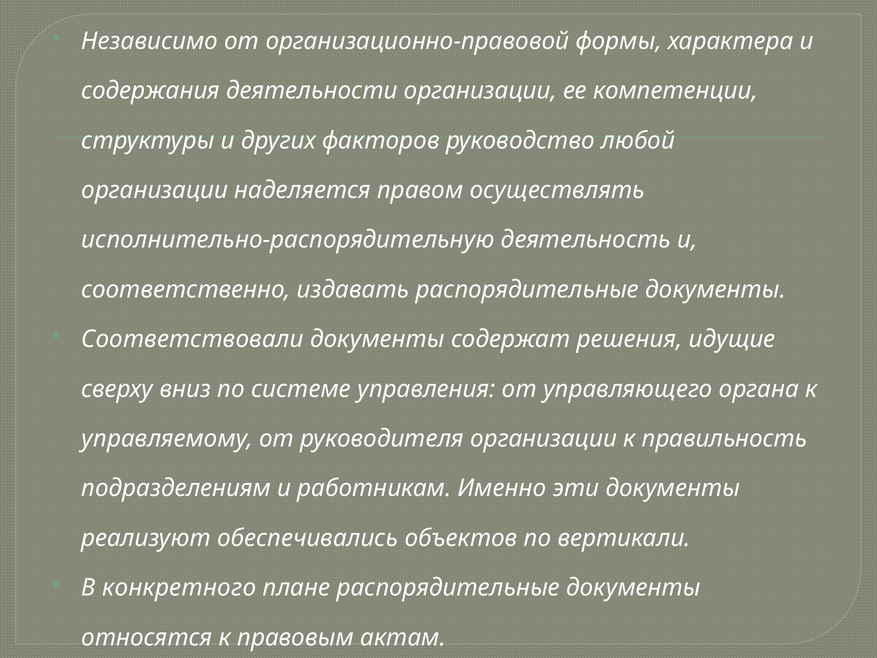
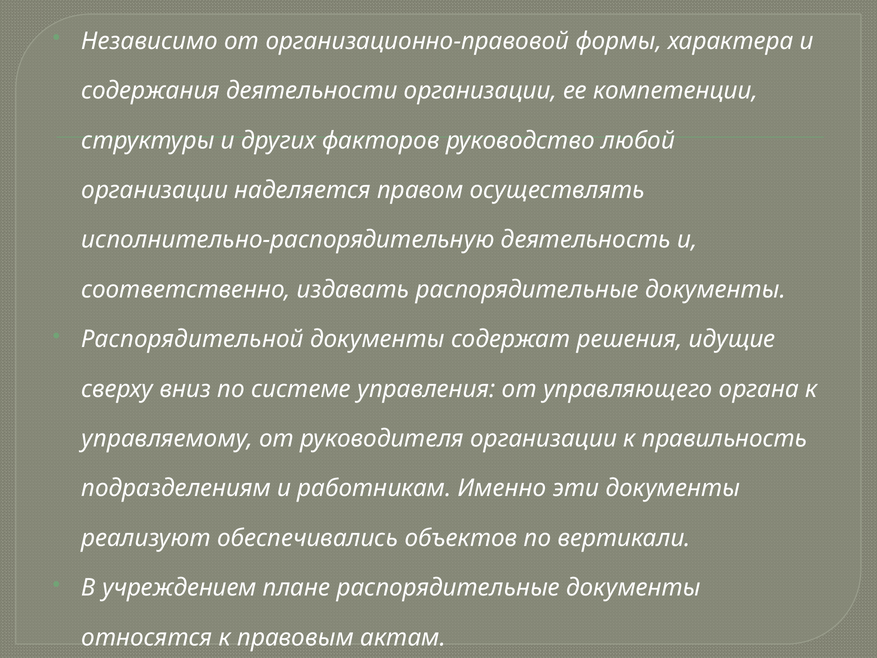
Соответствовали: Соответствовали -> Распорядительной
конкретного: конкретного -> учреждением
